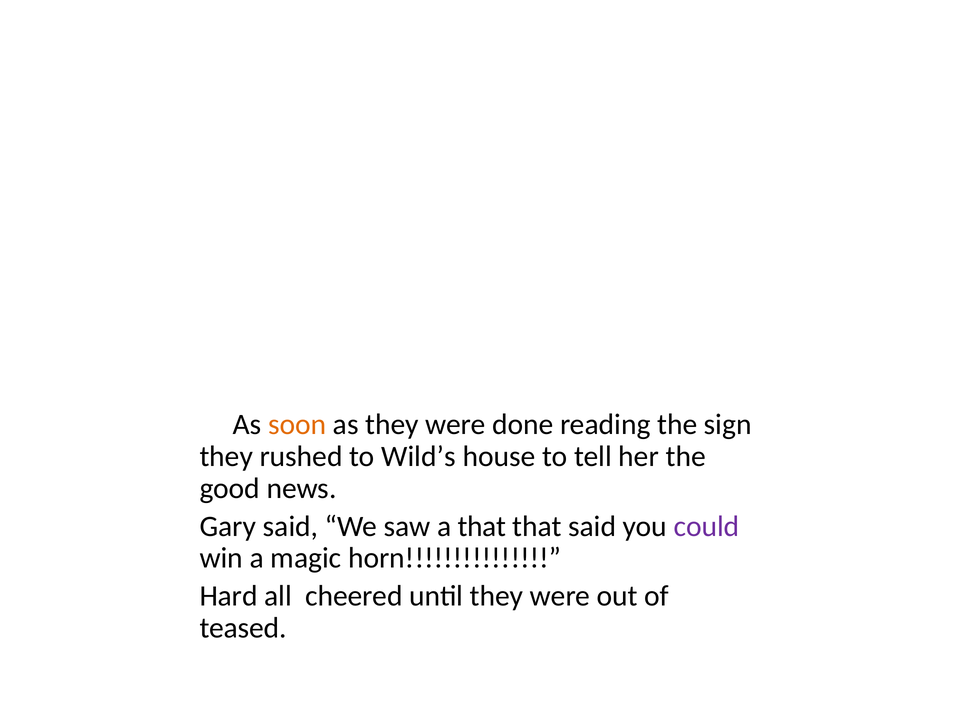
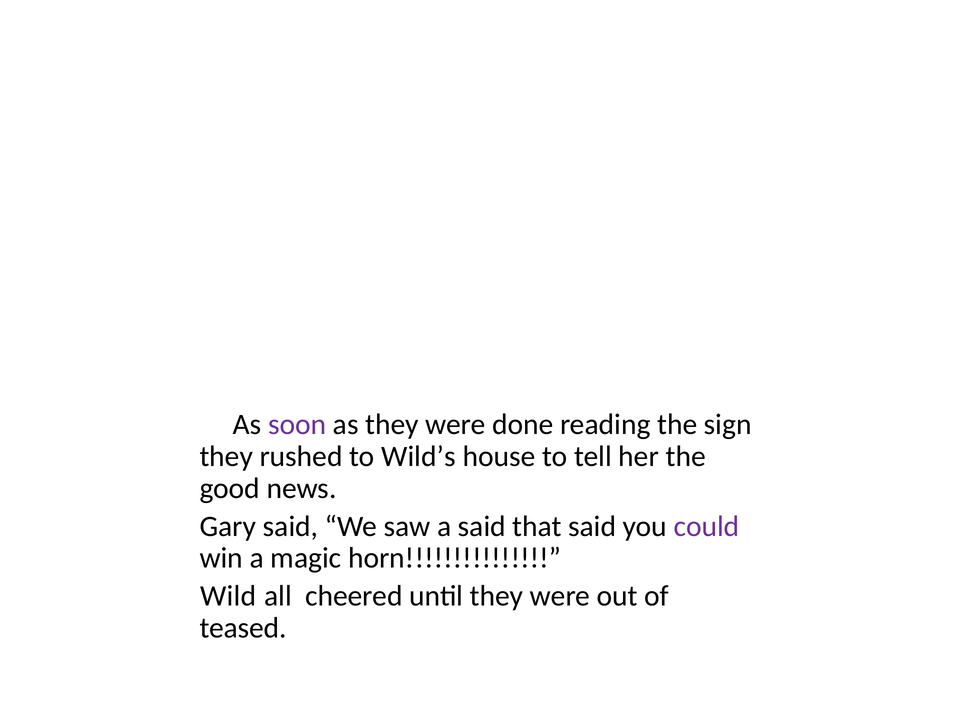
soon colour: orange -> purple
a that: that -> said
Hard: Hard -> Wild
